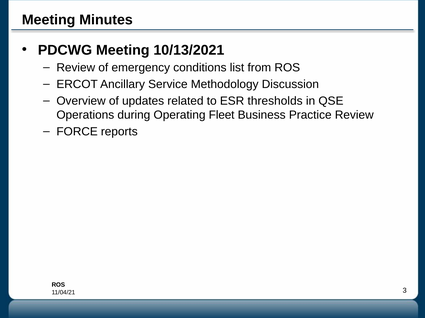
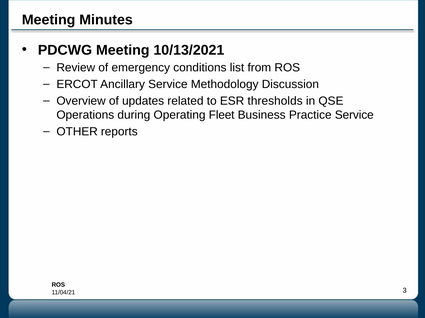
Practice Review: Review -> Service
FORCE: FORCE -> OTHER
